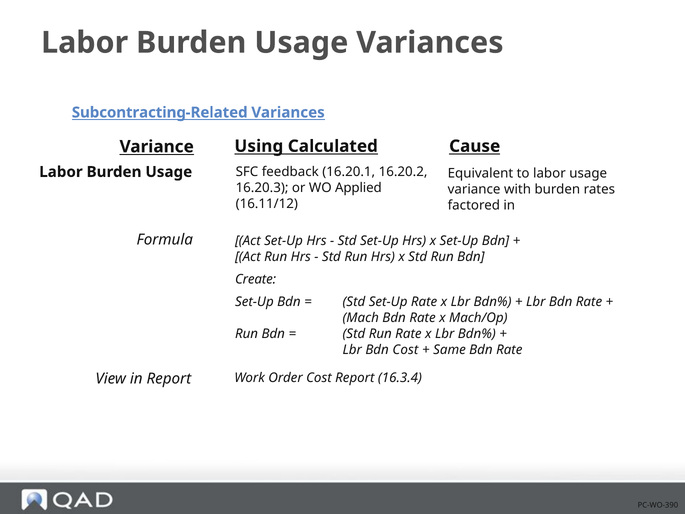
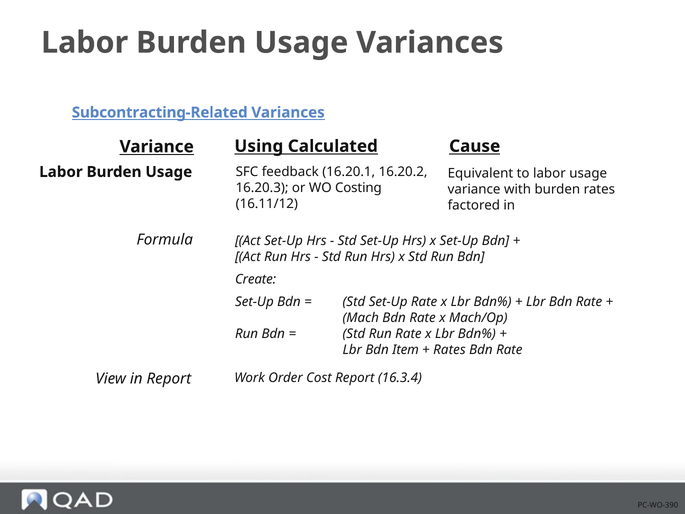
Applied: Applied -> Costing
Bdn Cost: Cost -> Item
Same at (450, 350): Same -> Rates
